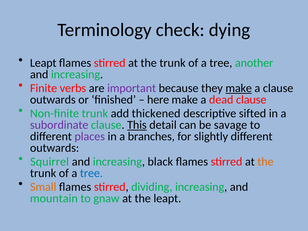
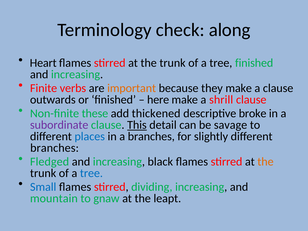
dying: dying -> along
Leapt at (43, 63): Leapt -> Heart
tree another: another -> finished
important colour: purple -> orange
make at (239, 88) underline: present -> none
dead: dead -> shrill
Non-finite trunk: trunk -> these
sifted: sifted -> broke
places colour: purple -> blue
outwards at (55, 148): outwards -> branches
Squirrel: Squirrel -> Fledged
Small colour: orange -> blue
